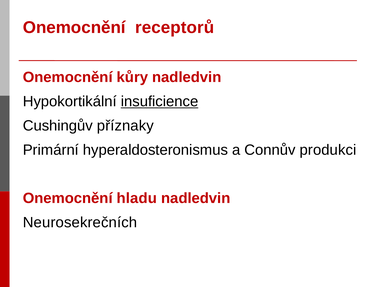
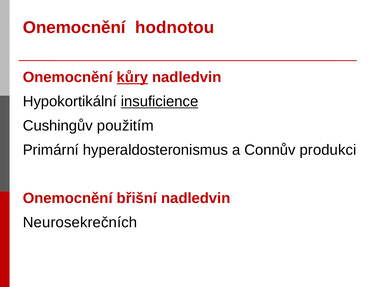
receptorů: receptorů -> hodnotou
kůry underline: none -> present
příznaky: příznaky -> použitím
hladu: hladu -> břišní
